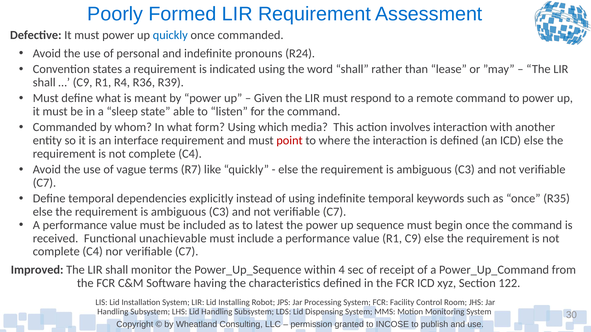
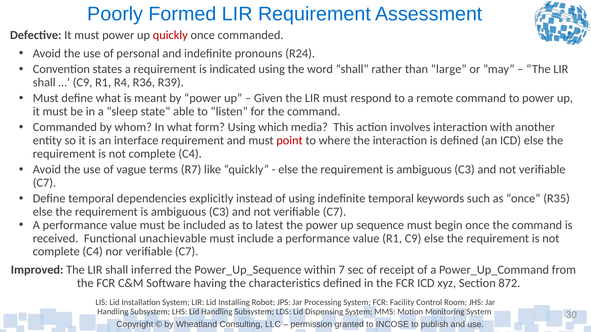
quickly at (170, 35) colour: blue -> red
lease: lease -> large
monitor: monitor -> inferred
4: 4 -> 7
122: 122 -> 872
